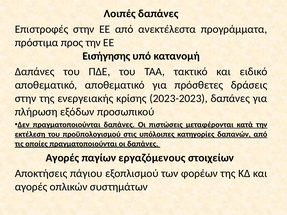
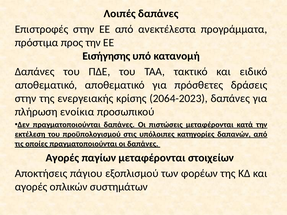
2023-2023: 2023-2023 -> 2064-2023
εξόδων: εξόδων -> ενοίκια
παγίων εργαζόμενους: εργαζόμενους -> μεταφέρονται
